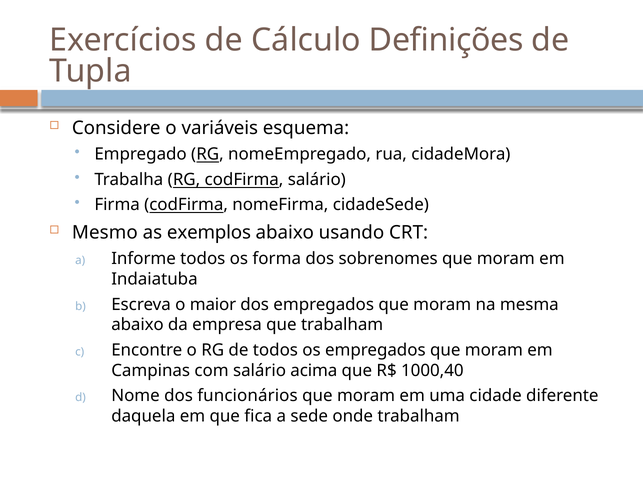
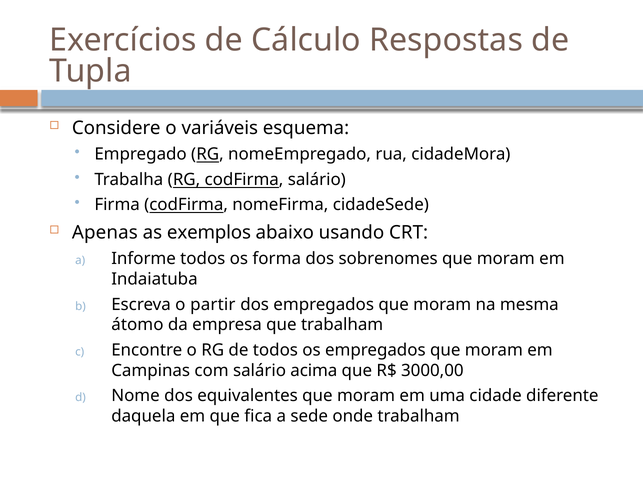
Definições: Definições -> Respostas
Mesmo: Mesmo -> Apenas
maior: maior -> partir
abaixo at (138, 325): abaixo -> átomo
1000,40: 1000,40 -> 3000,00
funcionários: funcionários -> equivalentes
